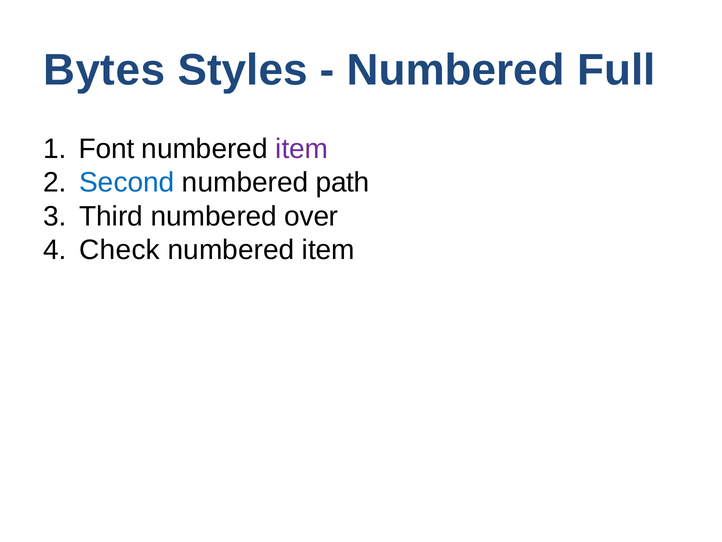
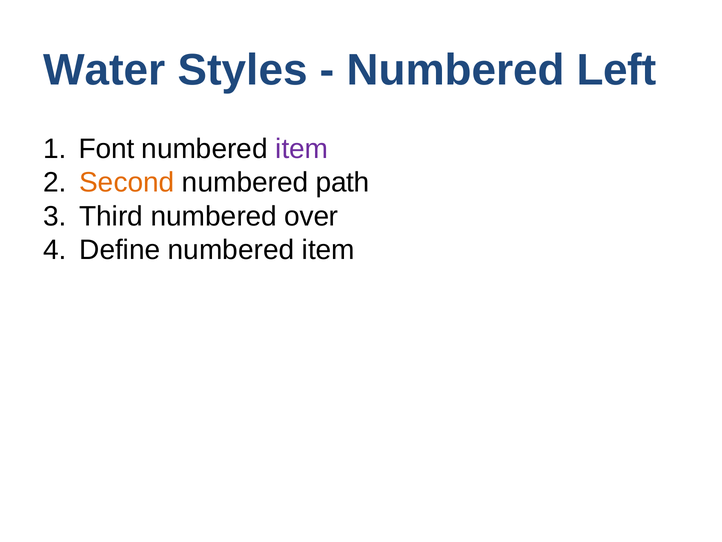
Bytes: Bytes -> Water
Full: Full -> Left
Second colour: blue -> orange
Check: Check -> Define
